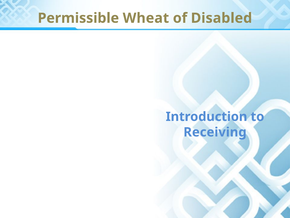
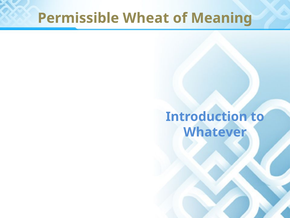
Disabled: Disabled -> Meaning
Receiving: Receiving -> Whatever
